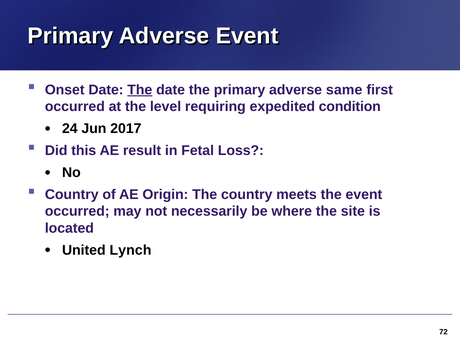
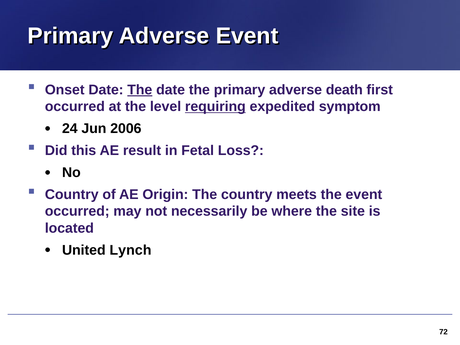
same: same -> death
requiring underline: none -> present
condition: condition -> symptom
2017: 2017 -> 2006
